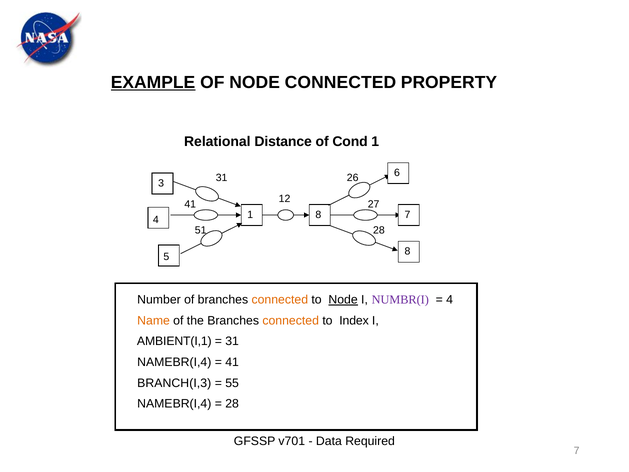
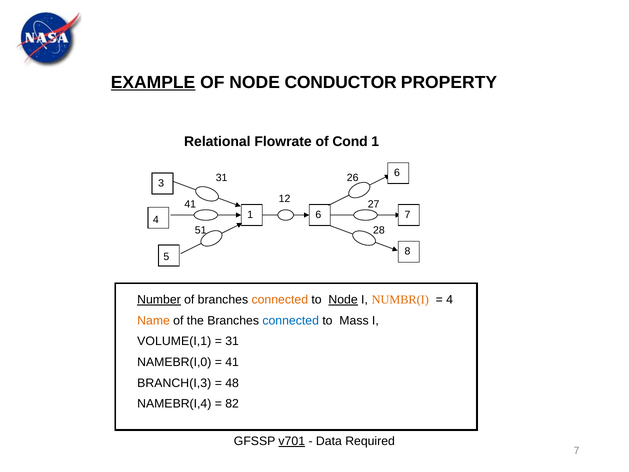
NODE CONNECTED: CONNECTED -> CONDUCTOR
Distance: Distance -> Flowrate
1 8: 8 -> 6
Number underline: none -> present
NUMBR(I colour: purple -> orange
connected at (291, 320) colour: orange -> blue
Index: Index -> Mass
AMBIENT(I,1: AMBIENT(I,1 -> VOLUME(I,1
NAMEBR(I,4 at (174, 362): NAMEBR(I,4 -> NAMEBR(I,0
55: 55 -> 48
28 at (232, 404): 28 -> 82
v701 underline: none -> present
